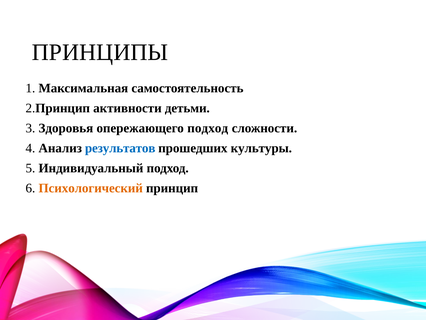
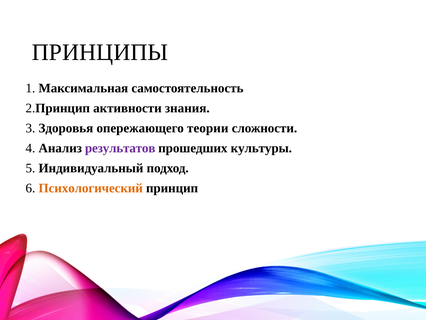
детьми: детьми -> знания
опережающего подход: подход -> теории
результатов colour: blue -> purple
